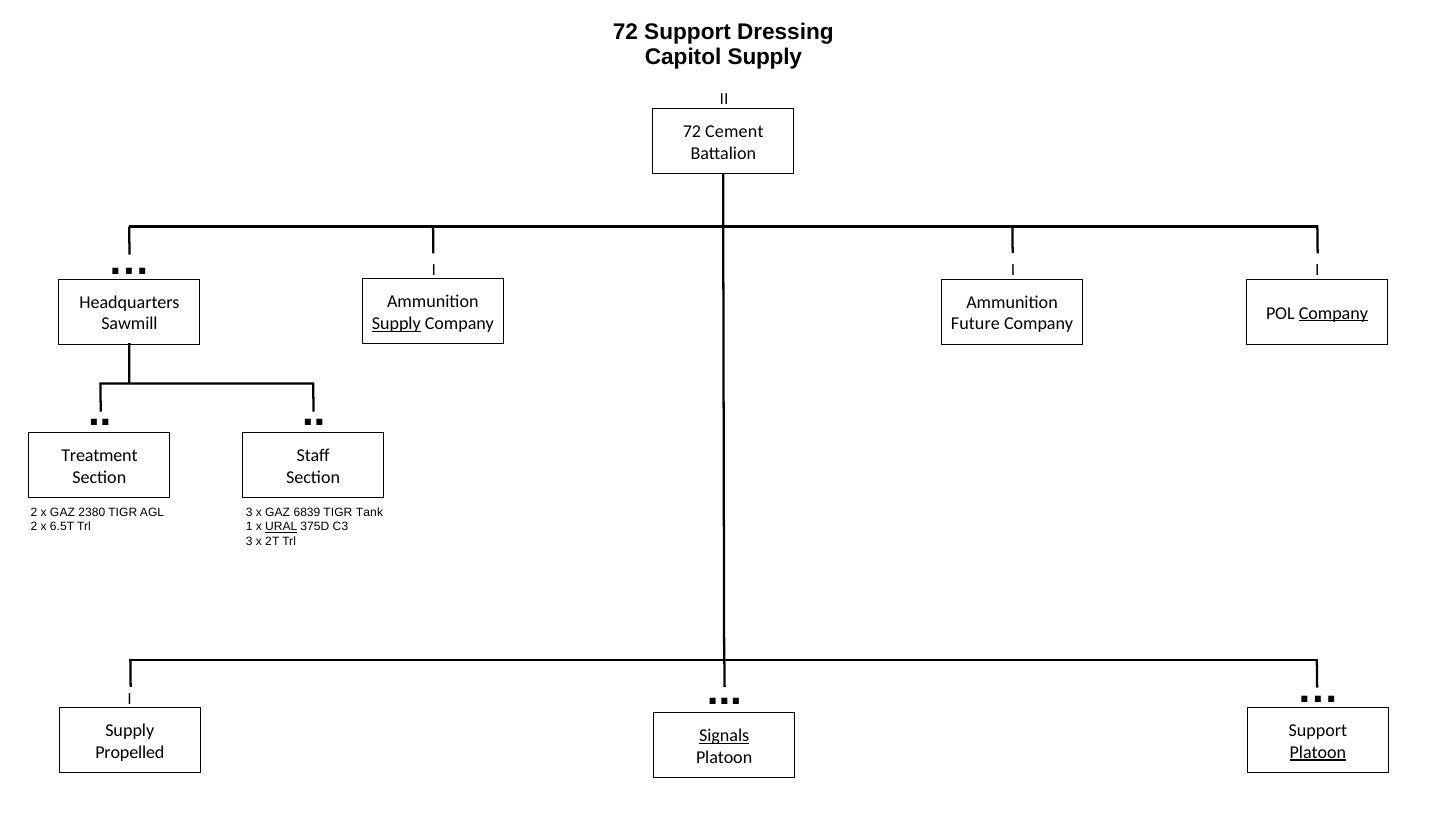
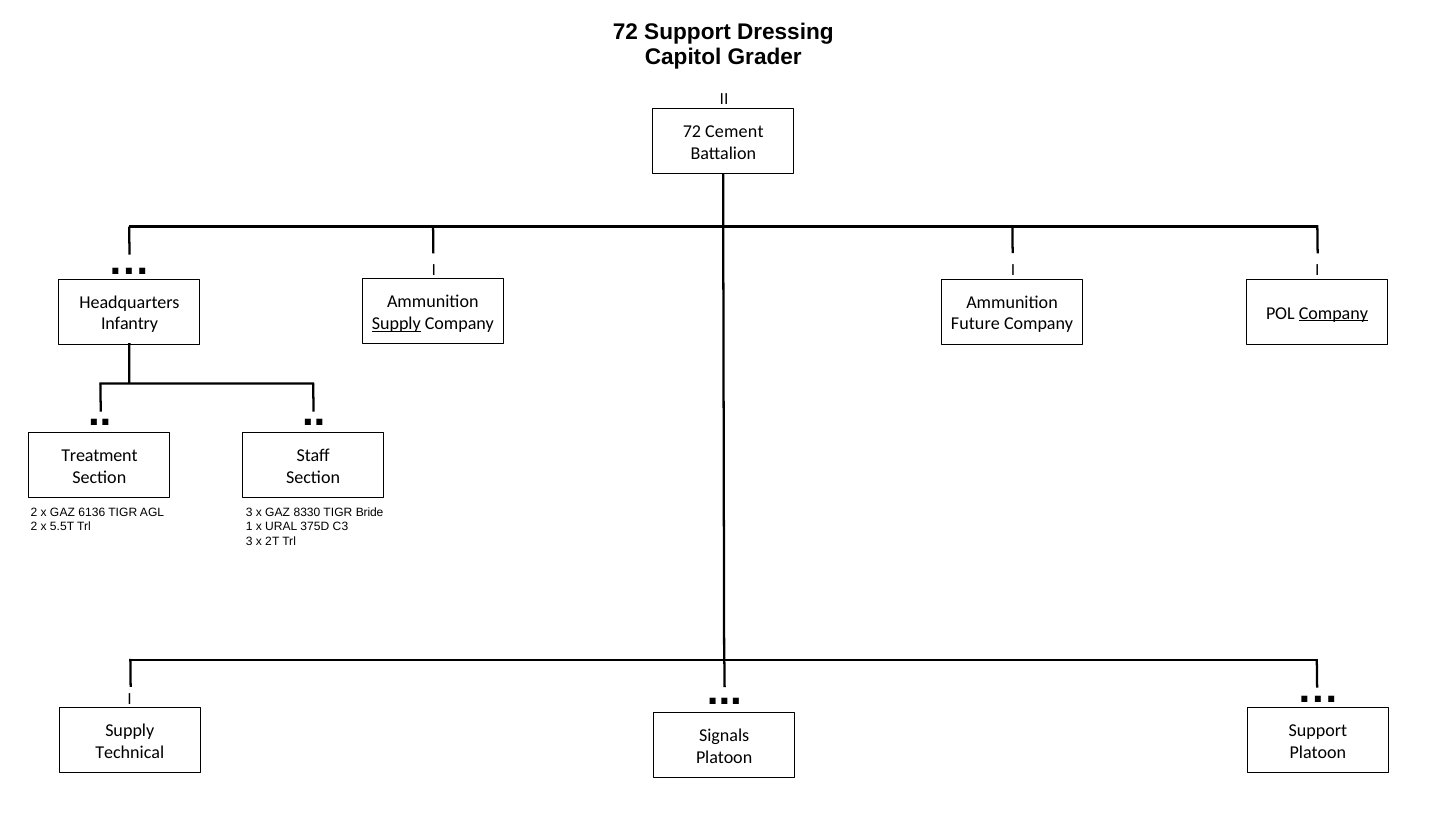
Capitol Supply: Supply -> Grader
Sawmill: Sawmill -> Infantry
2380: 2380 -> 6136
6839: 6839 -> 8330
Tank: Tank -> Bride
6.5T: 6.5T -> 5.5T
URAL underline: present -> none
Signals underline: present -> none
Propelled: Propelled -> Technical
Platoon at (1318, 752) underline: present -> none
